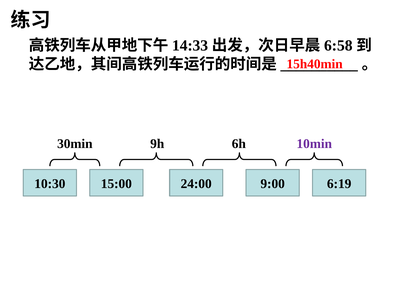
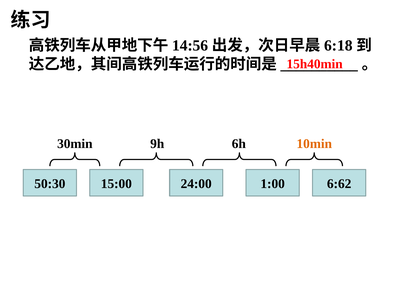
14:33: 14:33 -> 14:56
6:58: 6:58 -> 6:18
10min colour: purple -> orange
10:30: 10:30 -> 50:30
9:00: 9:00 -> 1:00
6:19: 6:19 -> 6:62
